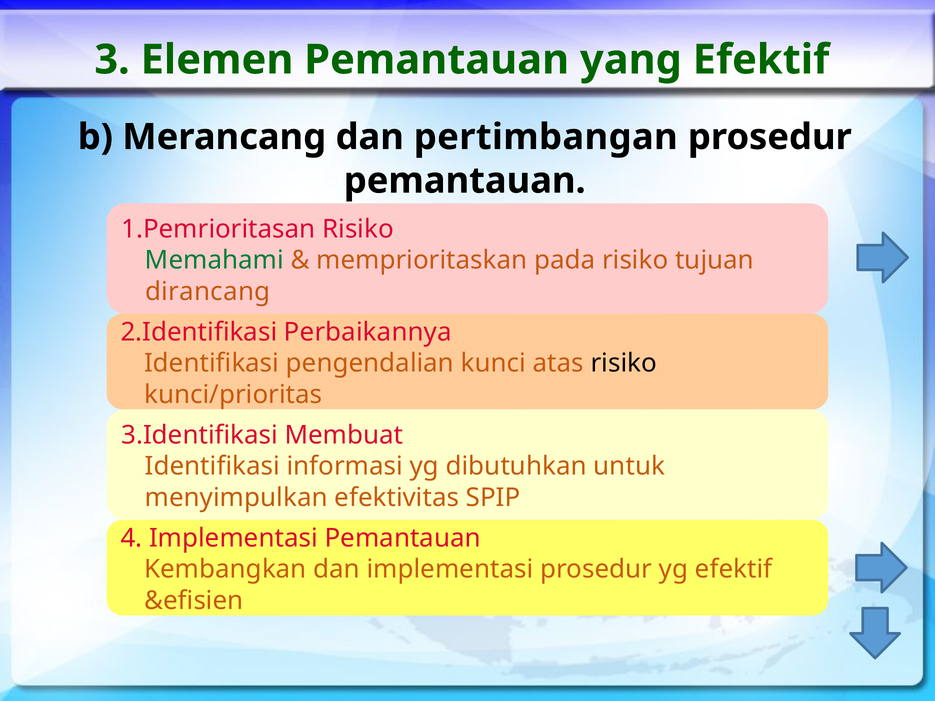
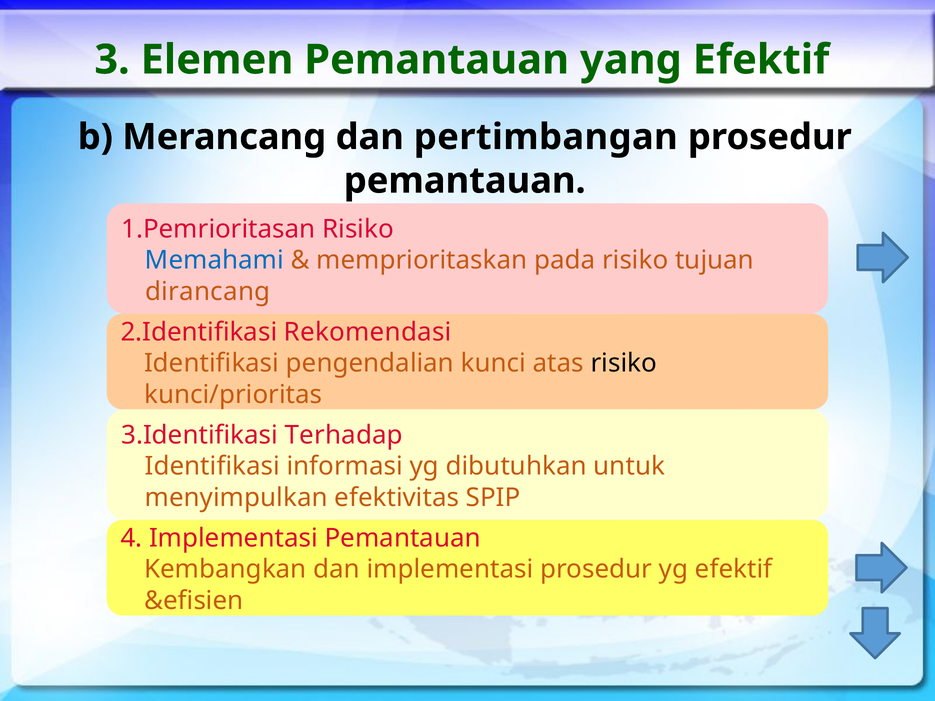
Memahami colour: green -> blue
Perbaikannya: Perbaikannya -> Rekomendasi
Membuat: Membuat -> Terhadap
